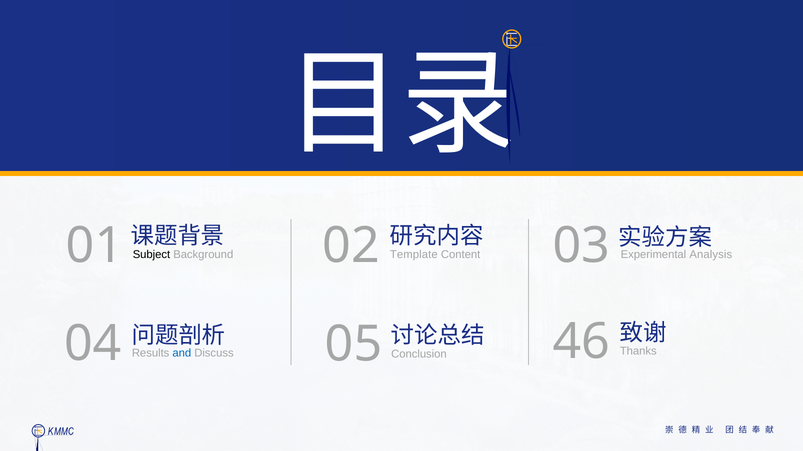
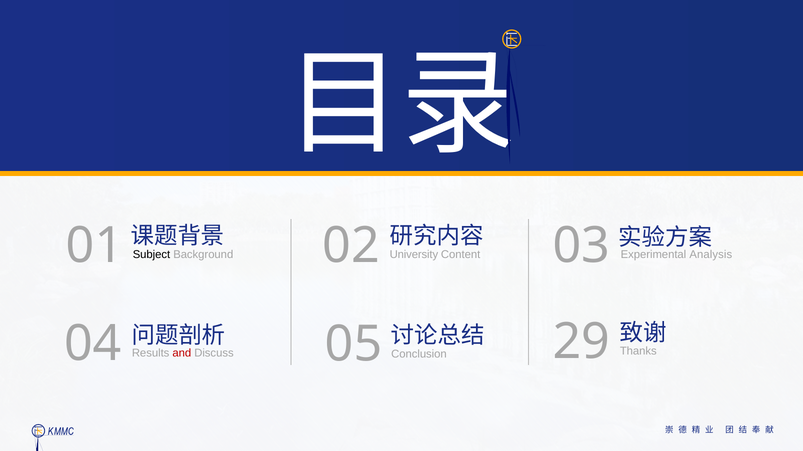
Template: Template -> University
and colour: blue -> red
46: 46 -> 29
